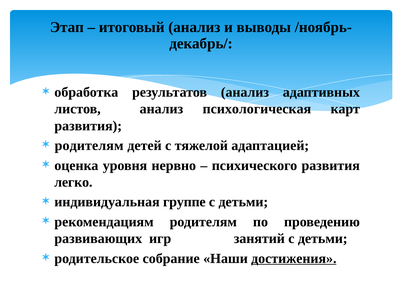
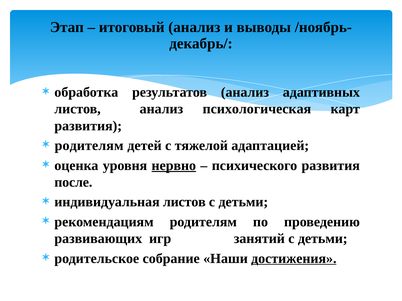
нервно underline: none -> present
легко: легко -> после
индивидуальная группе: группе -> листов
